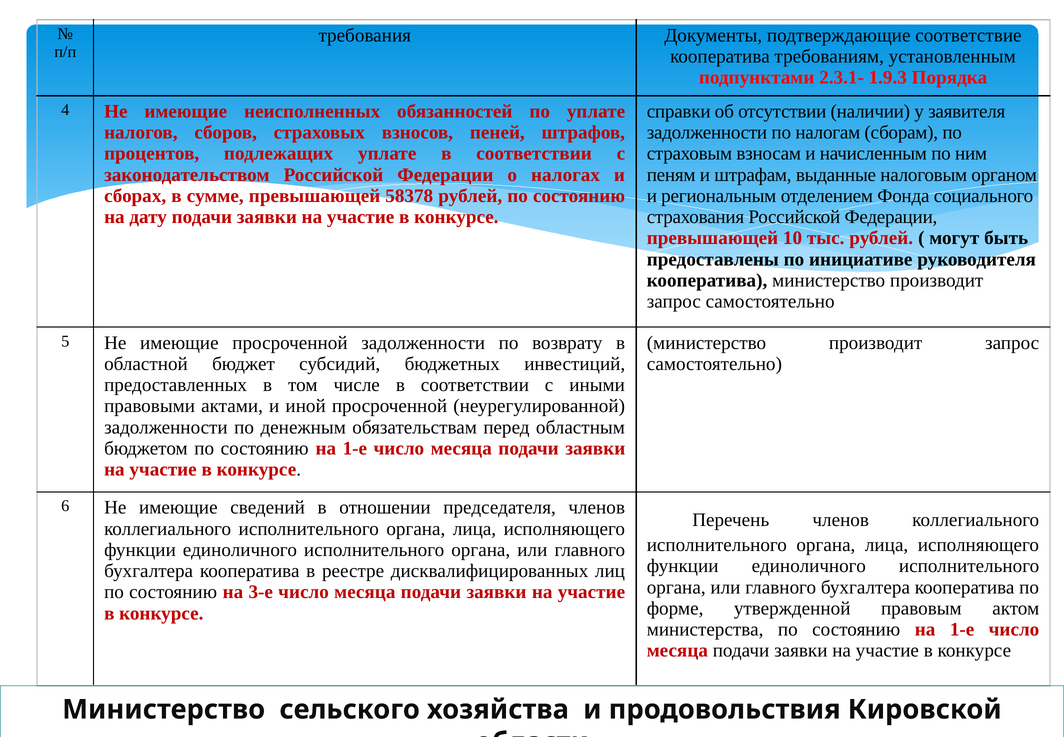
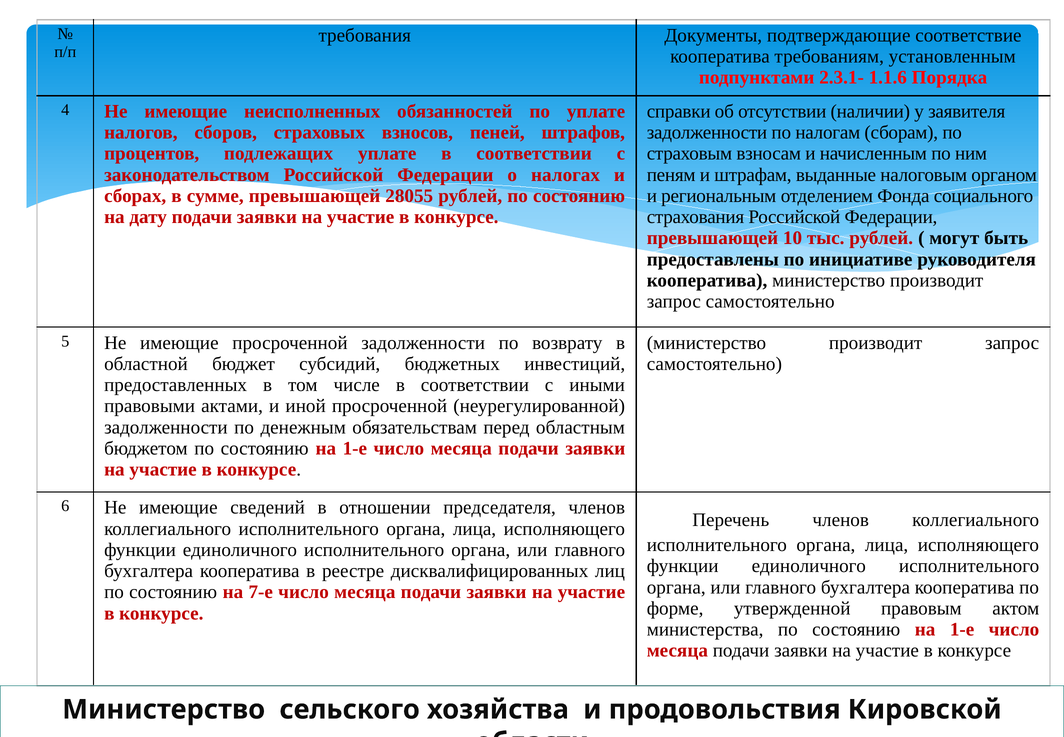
1.9.3: 1.9.3 -> 1.1.6
58378: 58378 -> 28055
3-е: 3-е -> 7-е
